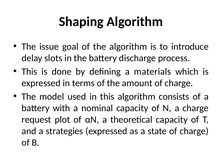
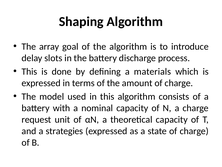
issue: issue -> array
plot: plot -> unit
